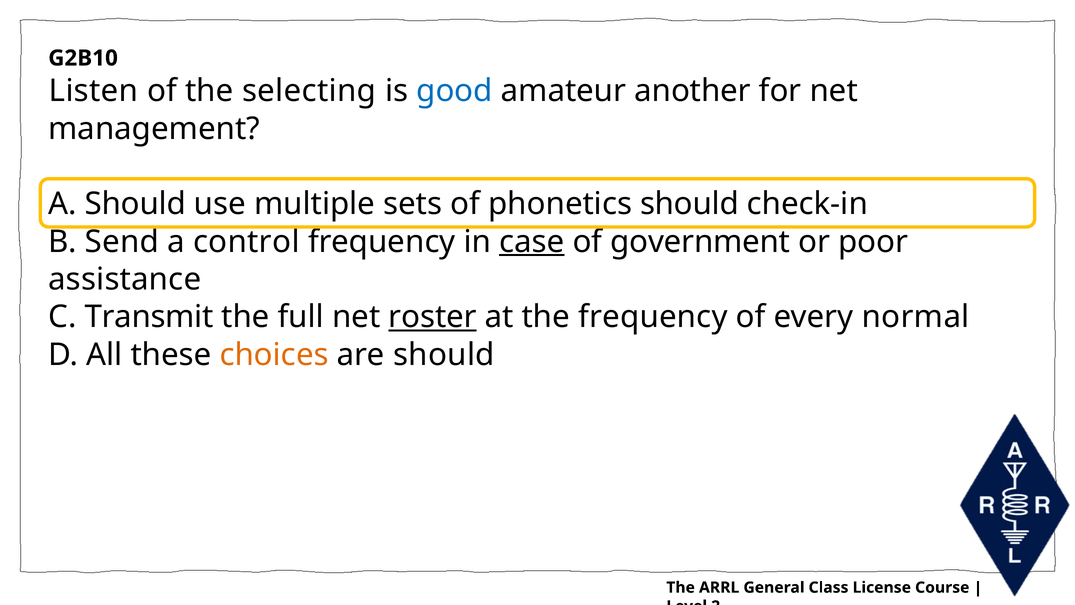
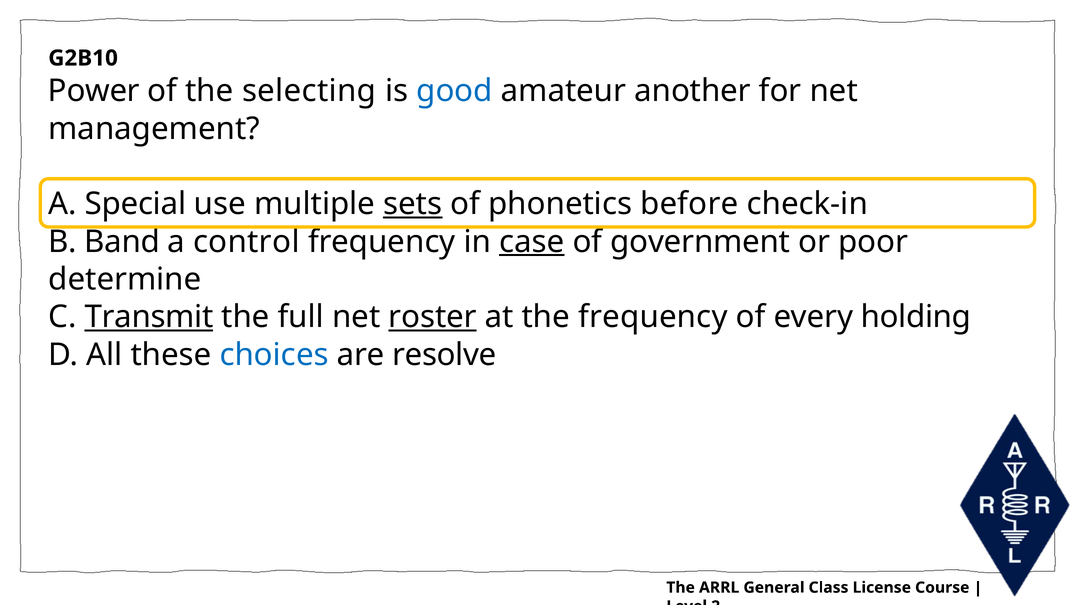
Listen: Listen -> Power
A Should: Should -> Special
sets underline: none -> present
phonetics should: should -> before
Send: Send -> Band
assistance: assistance -> determine
Transmit underline: none -> present
normal: normal -> holding
choices colour: orange -> blue
are should: should -> resolve
